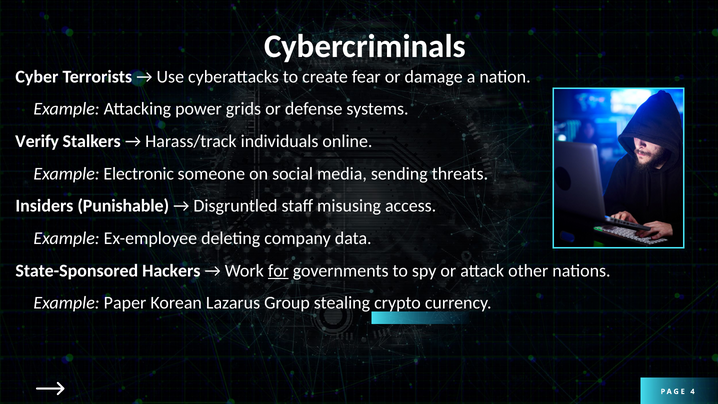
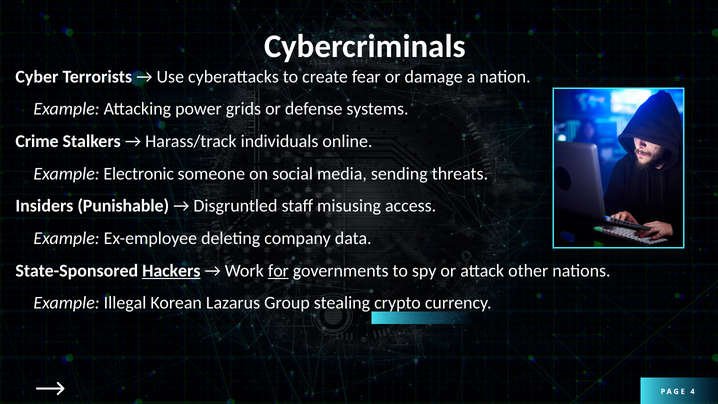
Verify: Verify -> Crime
Hackers underline: none -> present
Paper: Paper -> Illegal
